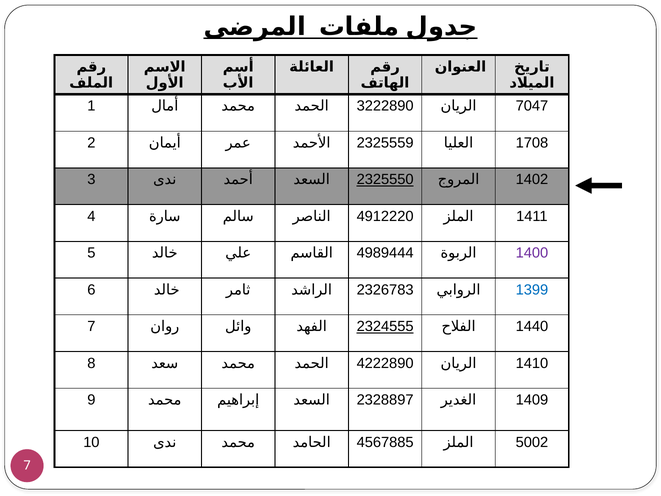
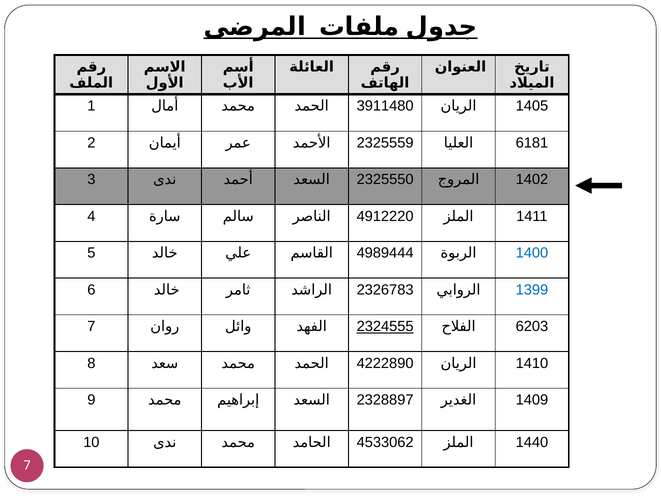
3222890: 3222890 -> 3911480
7047: 7047 -> 1405
1708: 1708 -> 6181
2325550 underline: present -> none
1400 colour: purple -> blue
1440: 1440 -> 6203
4567885: 4567885 -> 4533062
5002: 5002 -> 1440
